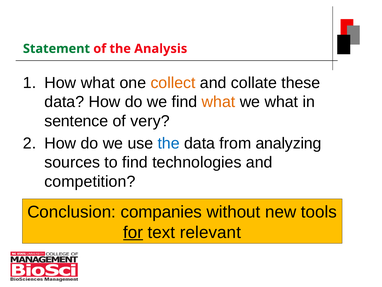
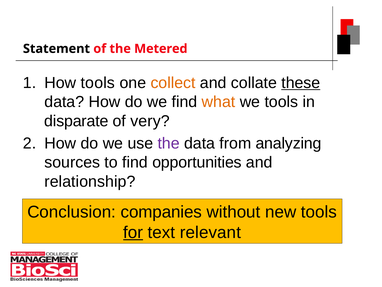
Statement colour: green -> black
Analysis: Analysis -> Metered
How what: what -> tools
these underline: none -> present
we what: what -> tools
sentence: sentence -> disparate
the at (169, 143) colour: blue -> purple
technologies: technologies -> opportunities
competition: competition -> relationship
